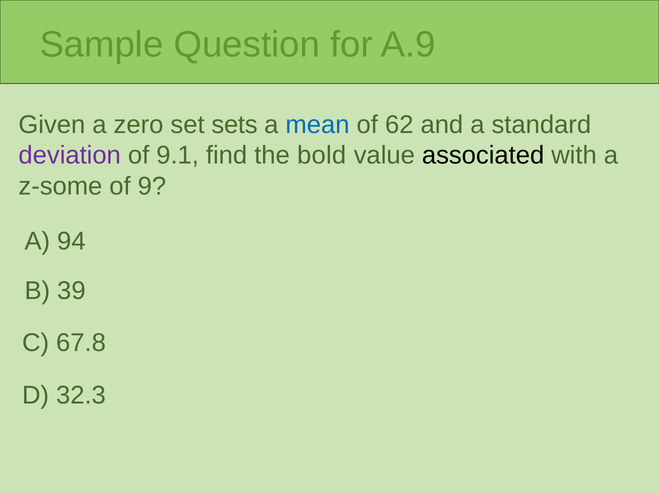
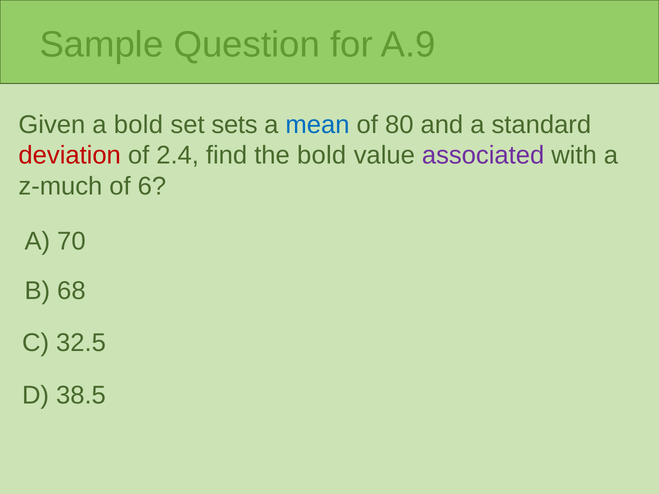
a zero: zero -> bold
62: 62 -> 80
deviation colour: purple -> red
9.1: 9.1 -> 2.4
associated colour: black -> purple
z-some: z-some -> z-much
9: 9 -> 6
94: 94 -> 70
39: 39 -> 68
67.8: 67.8 -> 32.5
32.3: 32.3 -> 38.5
